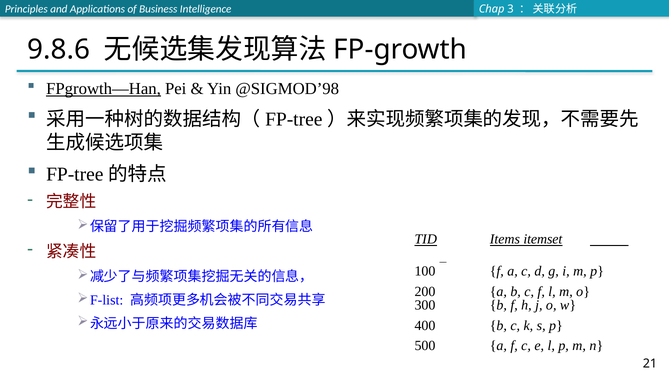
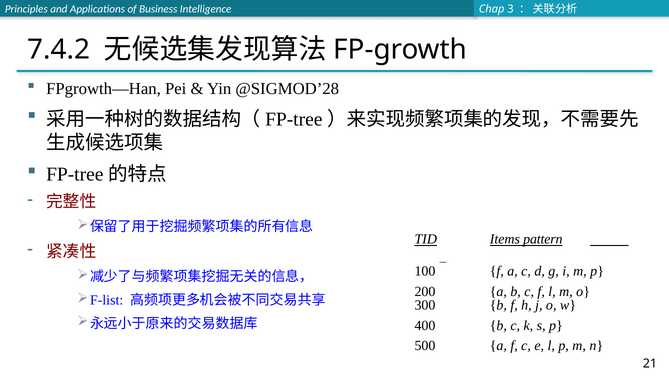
9.8.6: 9.8.6 -> 7.4.2
FPgrowth—Han underline: present -> none
@SIGMOD’98: @SIGMOD’98 -> @SIGMOD’28
itemset: itemset -> pattern
